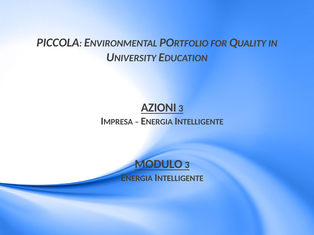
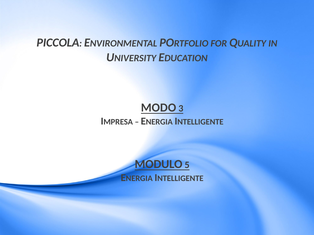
AZIONI: AZIONI -> MODO
MODULO 3: 3 -> 5
